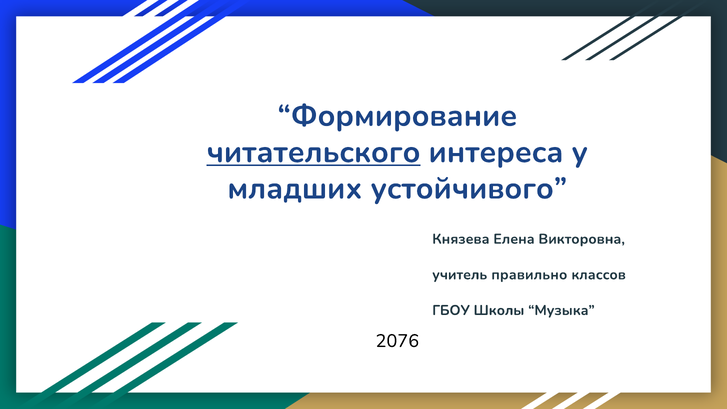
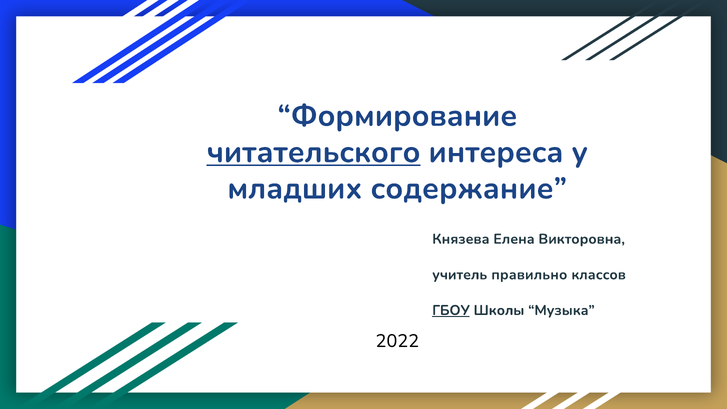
устойчивого: устойчивого -> содержание
ГБОУ underline: none -> present
2076: 2076 -> 2022
